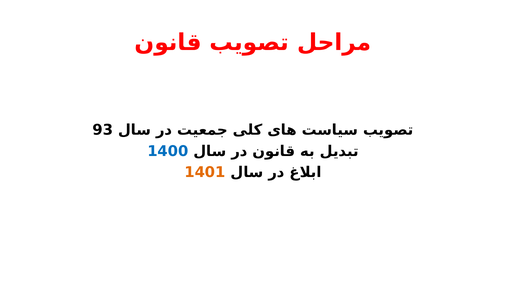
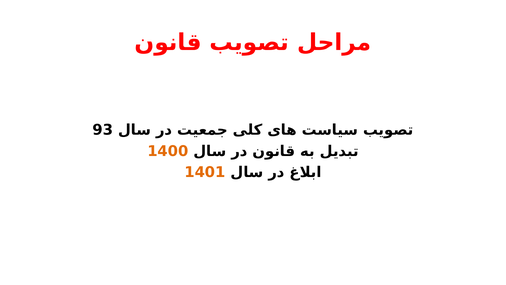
1400 colour: blue -> orange
